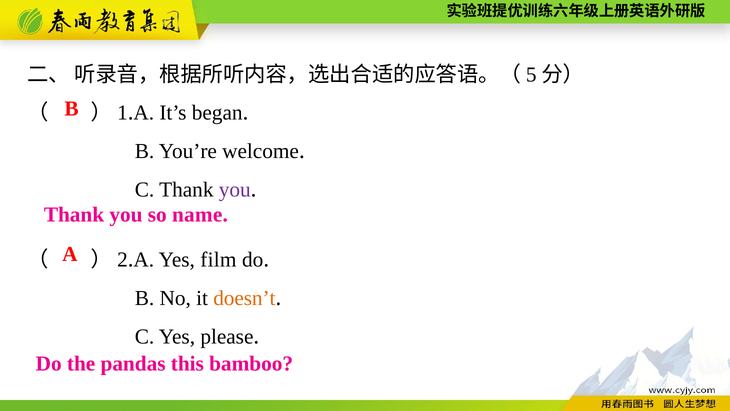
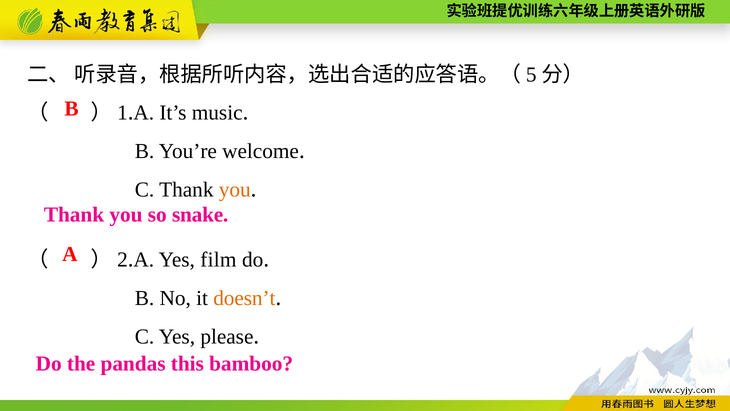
began: began -> music
you at (235, 190) colour: purple -> orange
name: name -> snake
